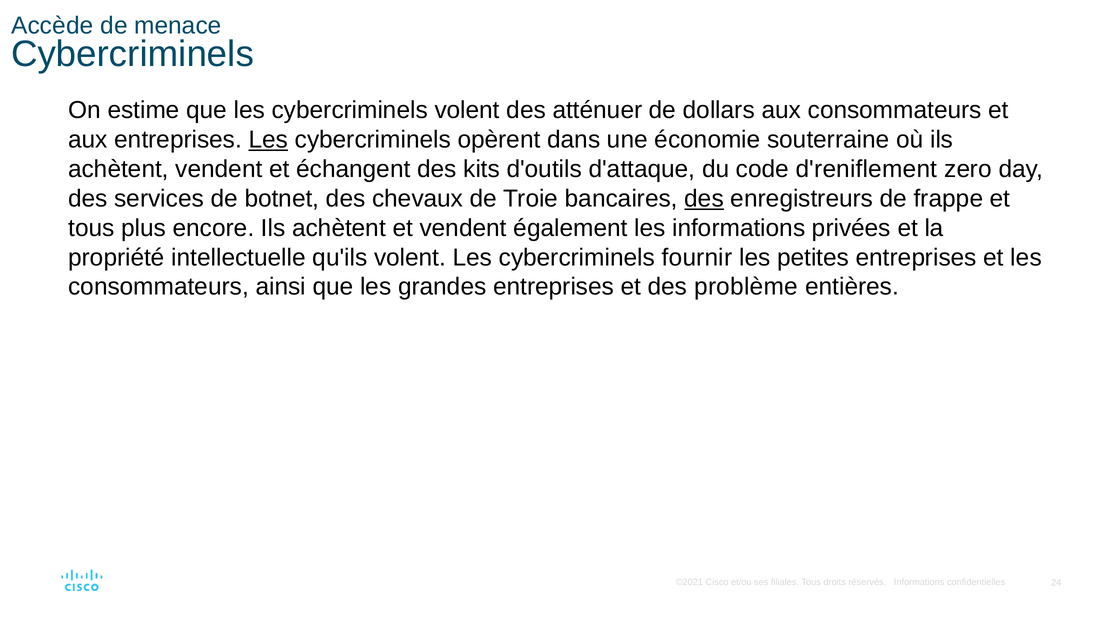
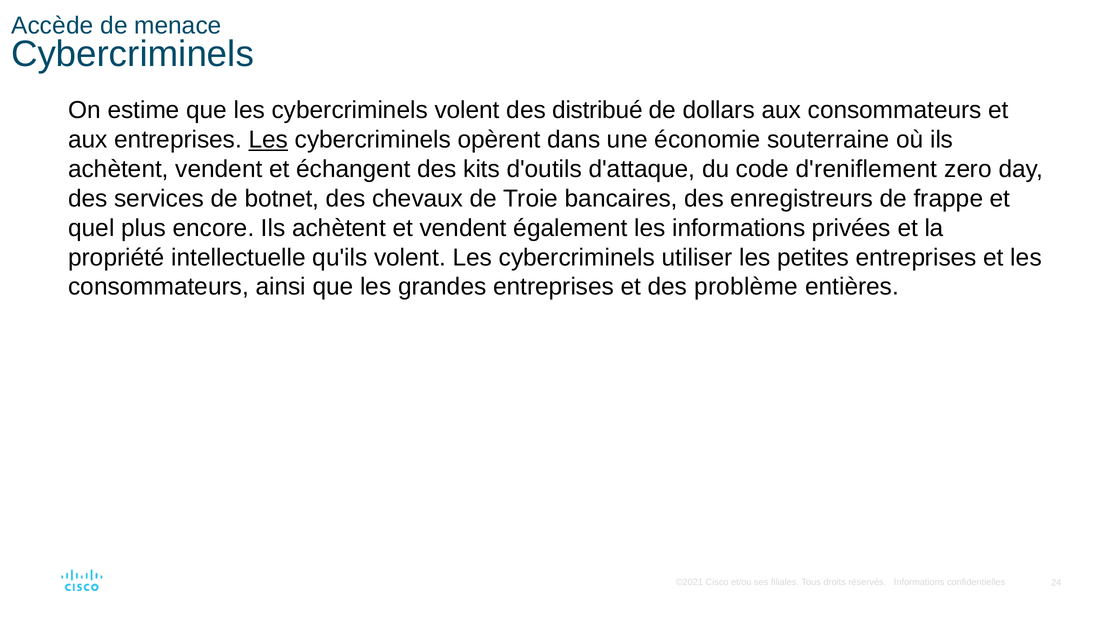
atténuer: atténuer -> distribué
des at (704, 198) underline: present -> none
tous at (91, 228): tous -> quel
fournir: fournir -> utiliser
